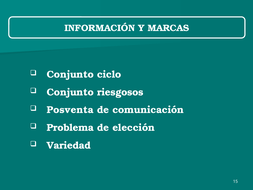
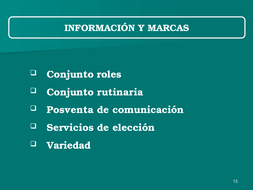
ciclo: ciclo -> roles
riesgosos: riesgosos -> rutinaria
Problema: Problema -> Servicios
